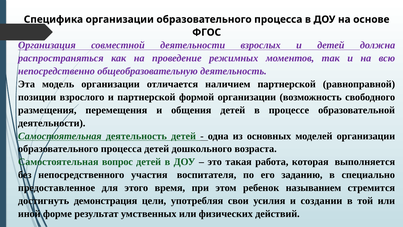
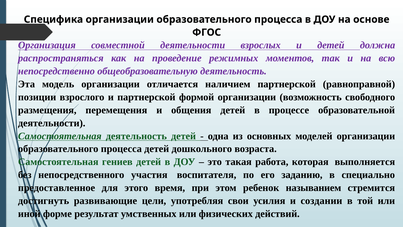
вопрос: вопрос -> гениев
демонстрация: демонстрация -> развивающие
